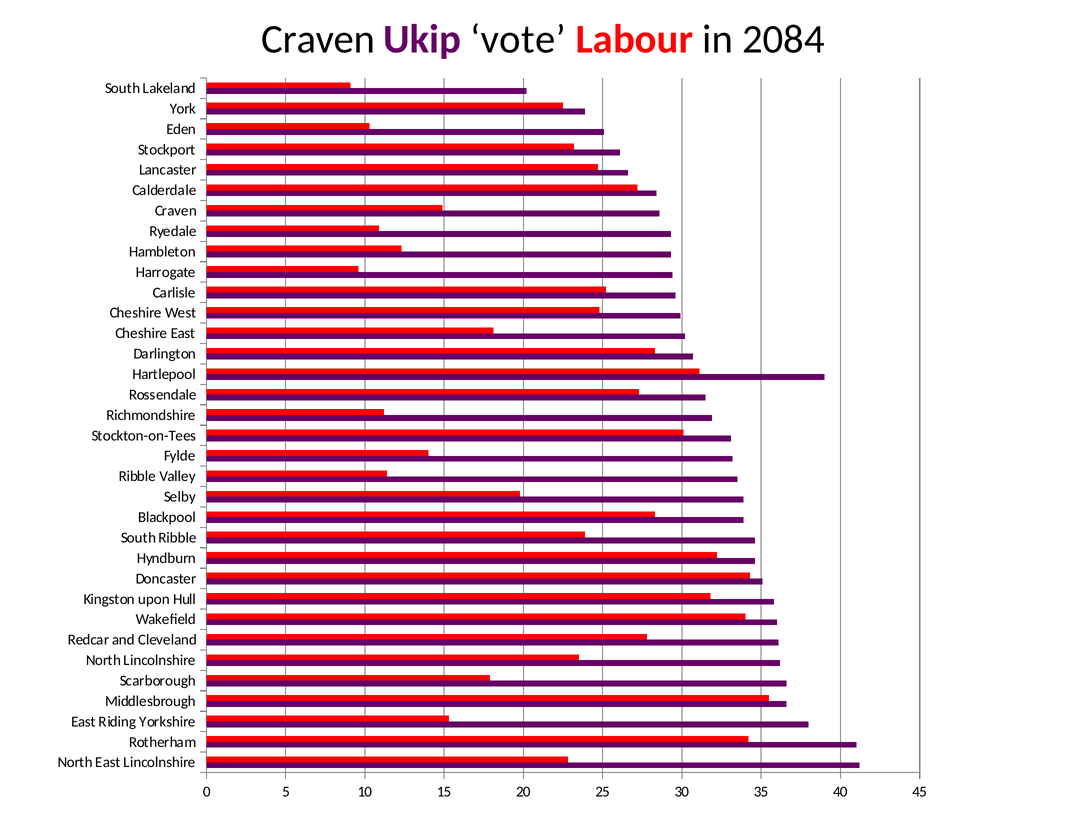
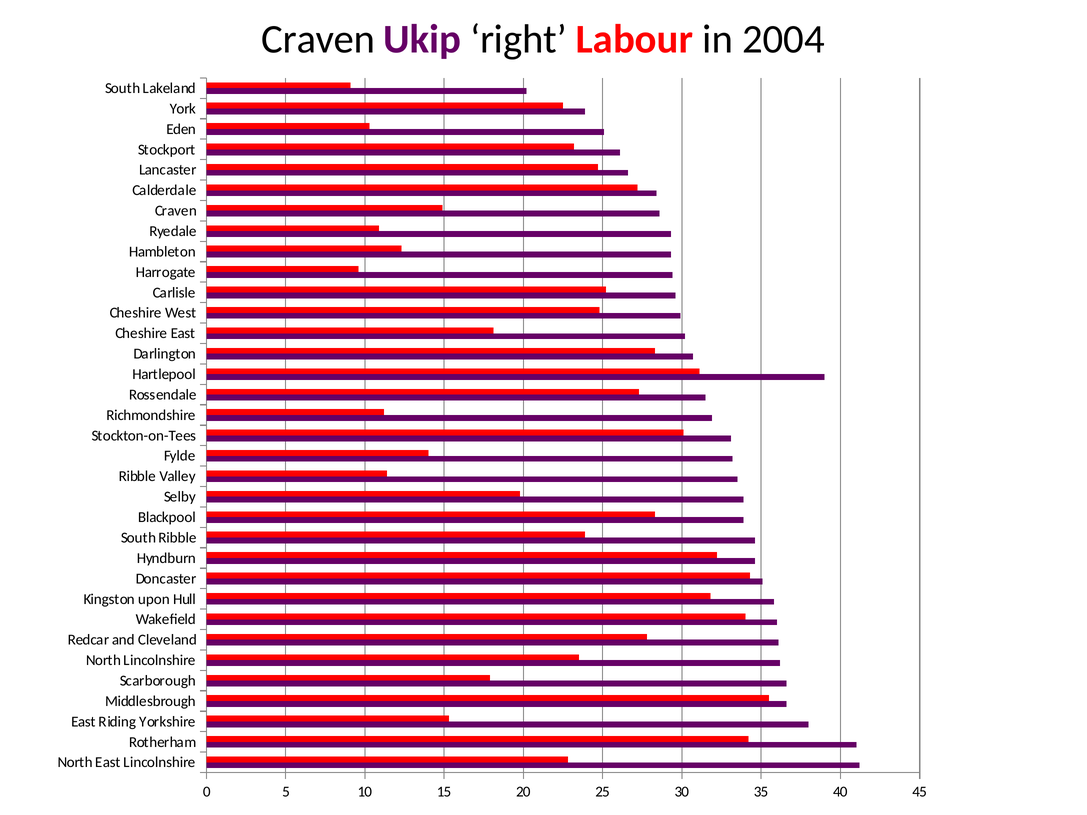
vote: vote -> right
2084: 2084 -> 2004
